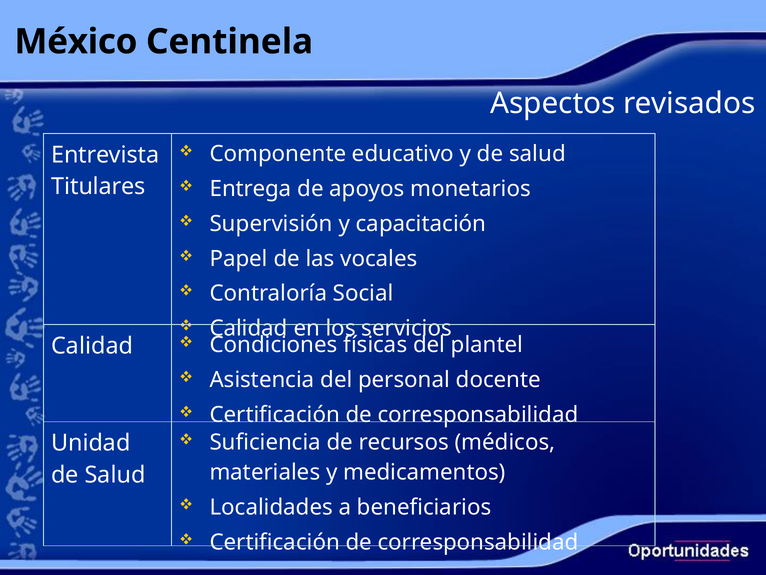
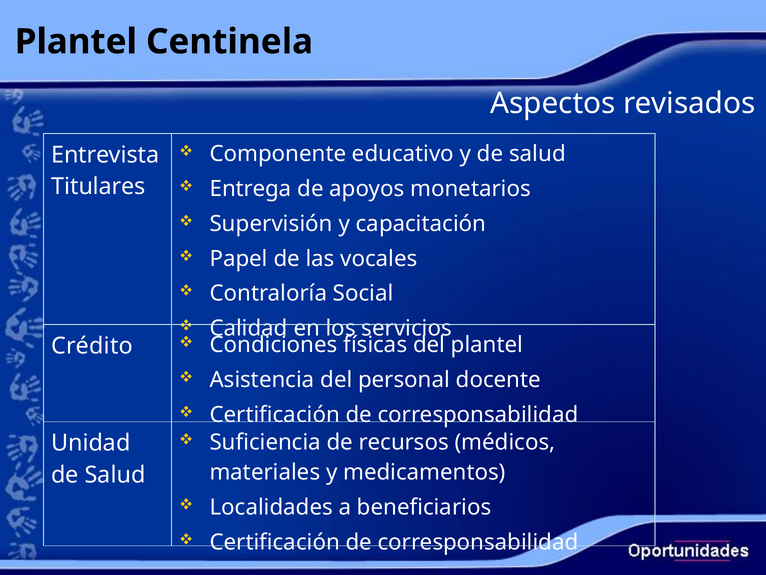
México at (76, 42): México -> Plantel
Calidad at (92, 346): Calidad -> Crédito
